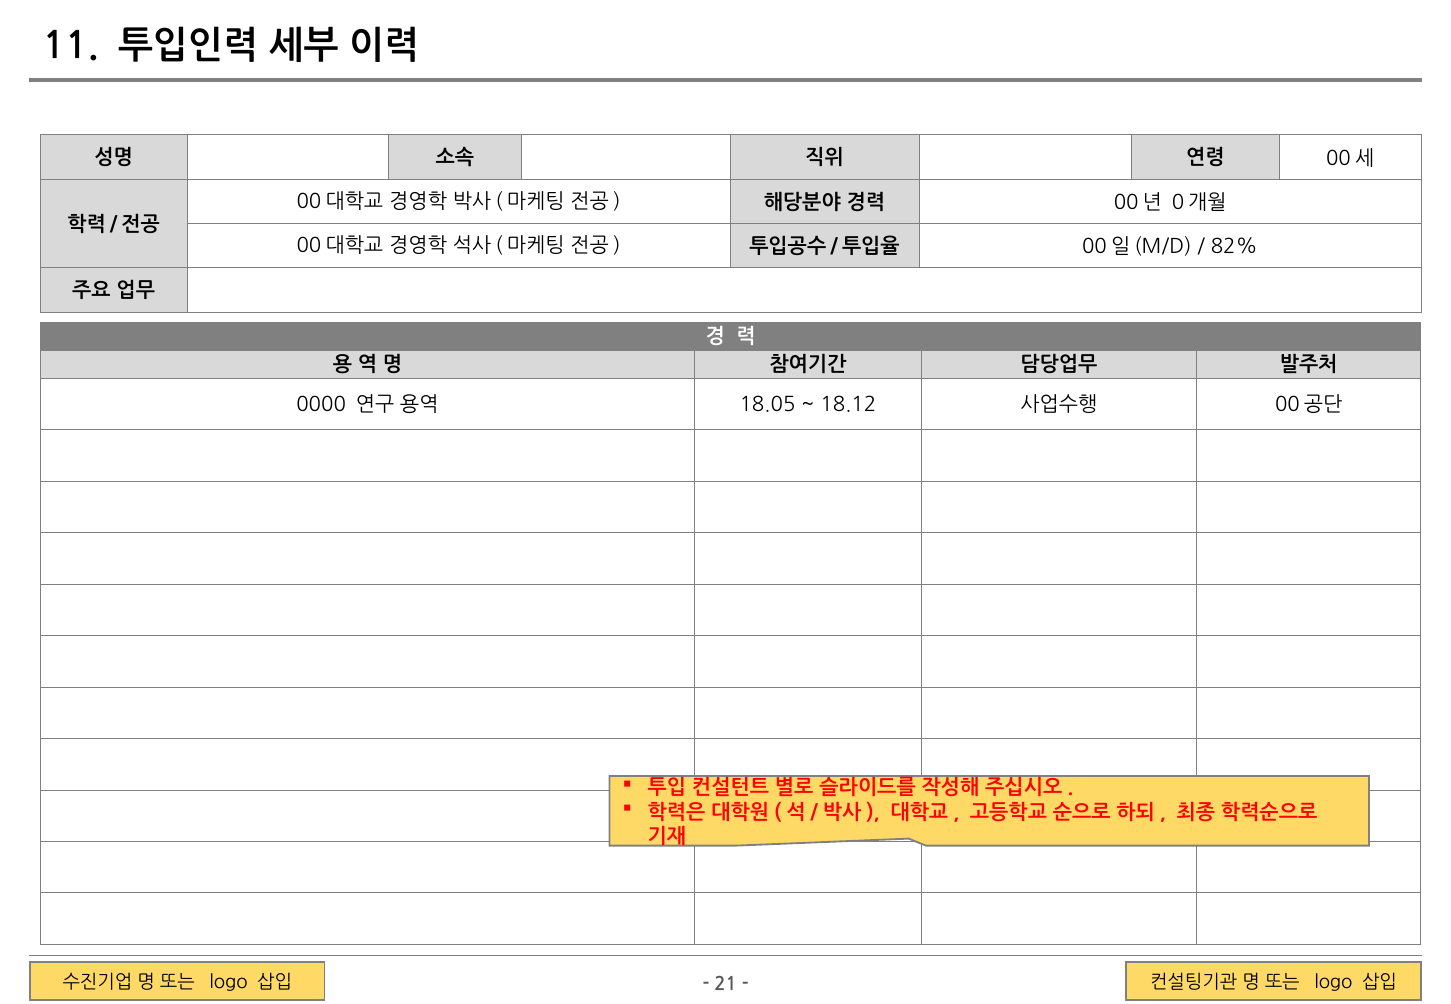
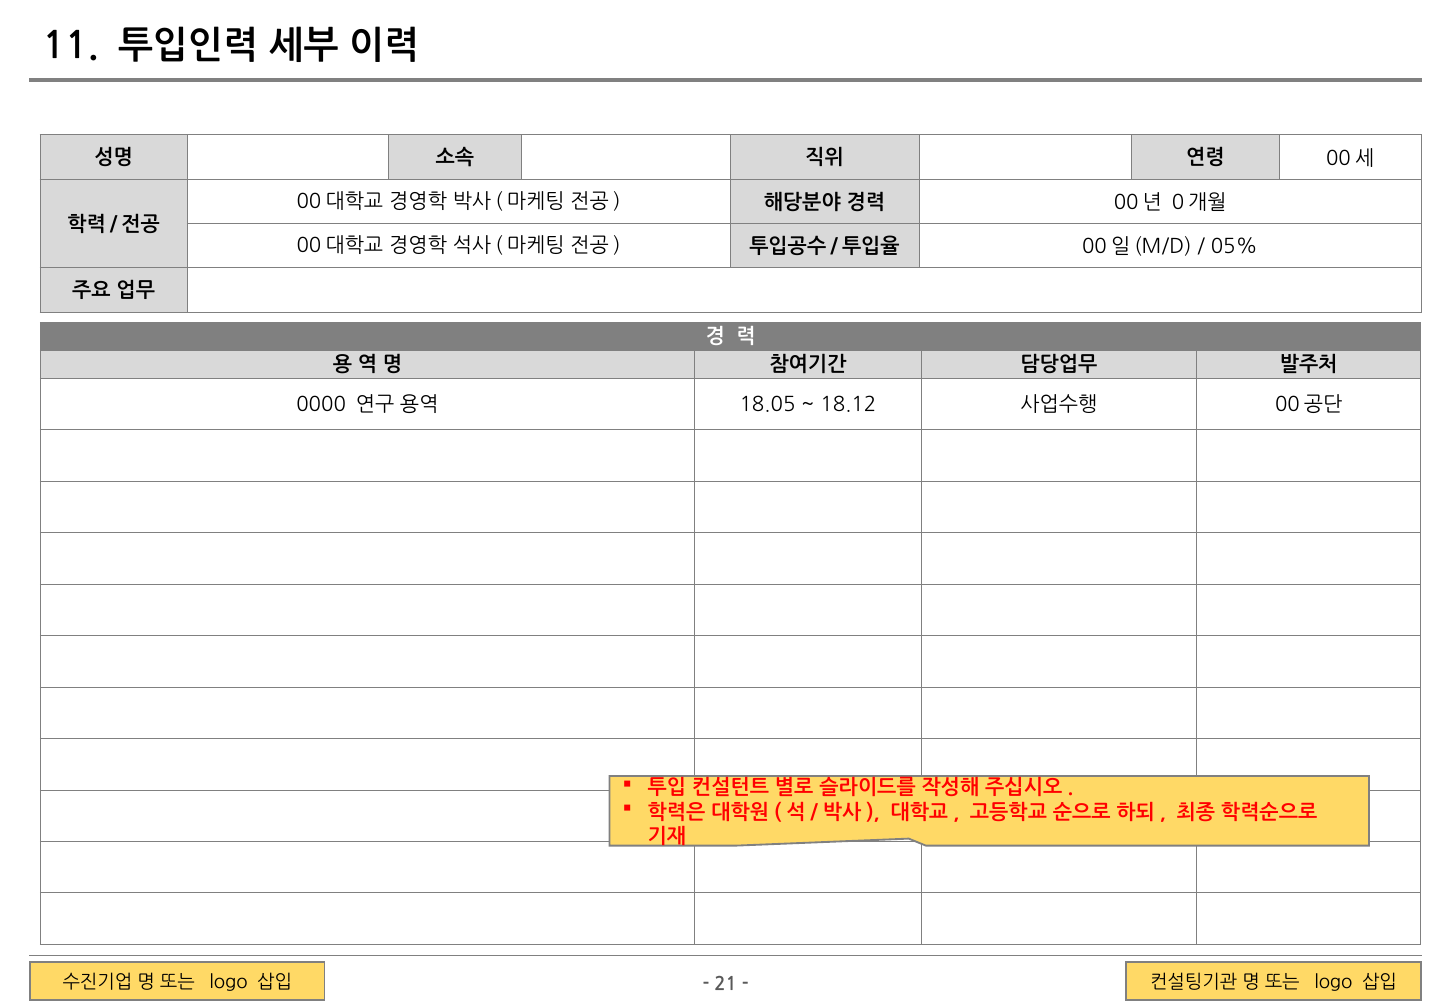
82%: 82% -> 05%
